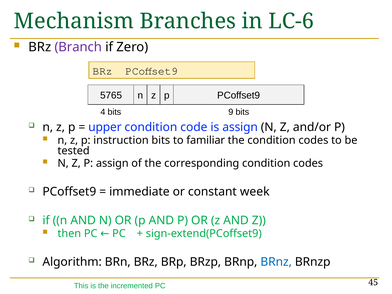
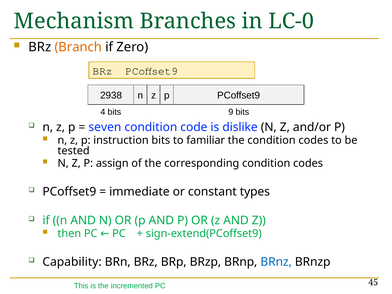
LC-6: LC-6 -> LC-0
Branch colour: purple -> orange
5765: 5765 -> 2938
upper: upper -> seven
is assign: assign -> dislike
week: week -> types
Algorithm: Algorithm -> Capability
